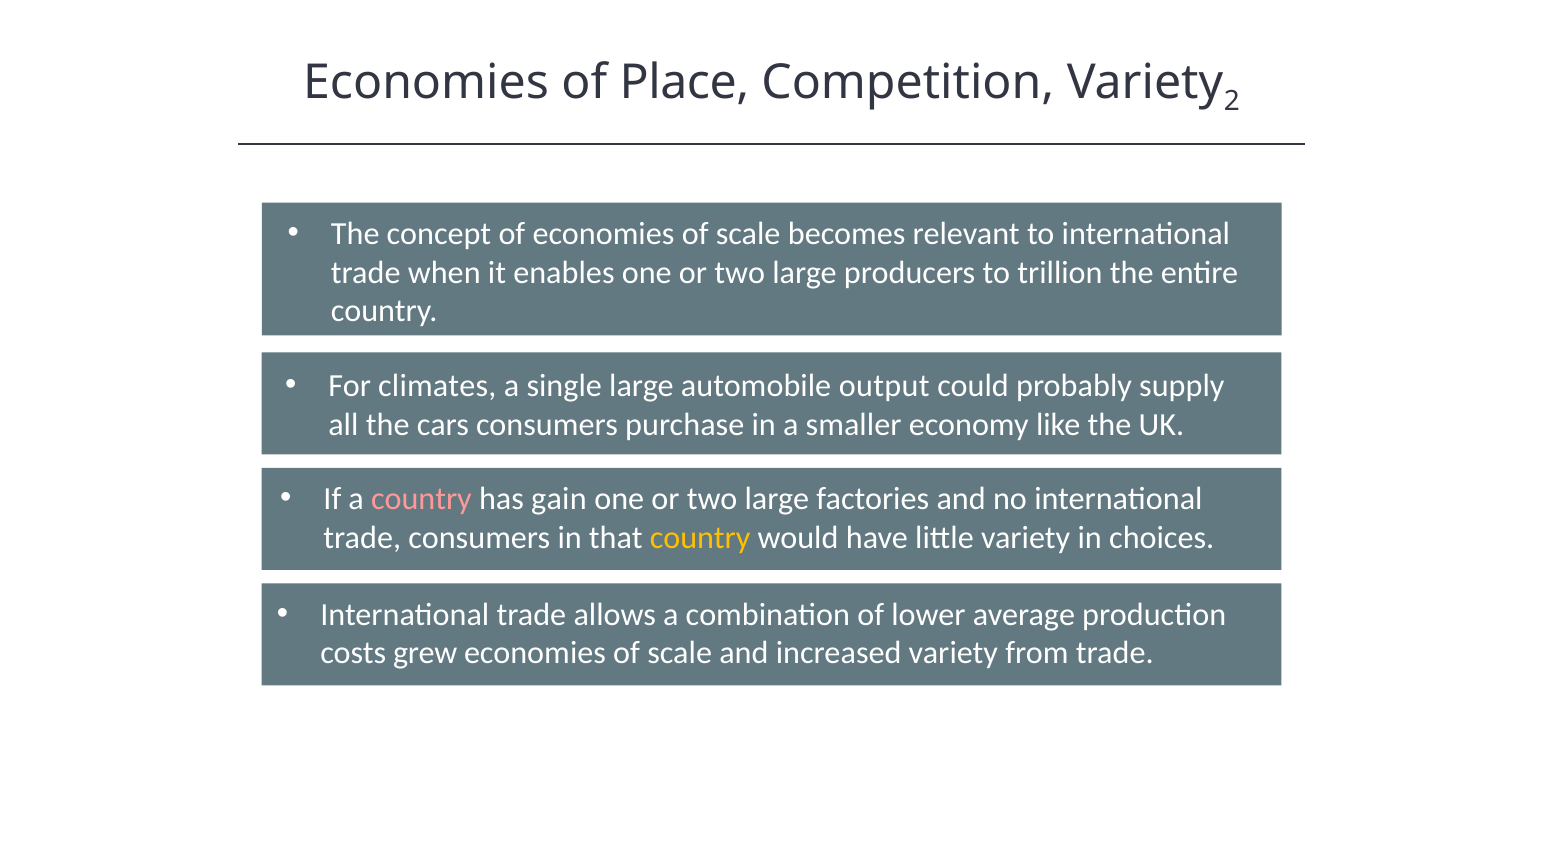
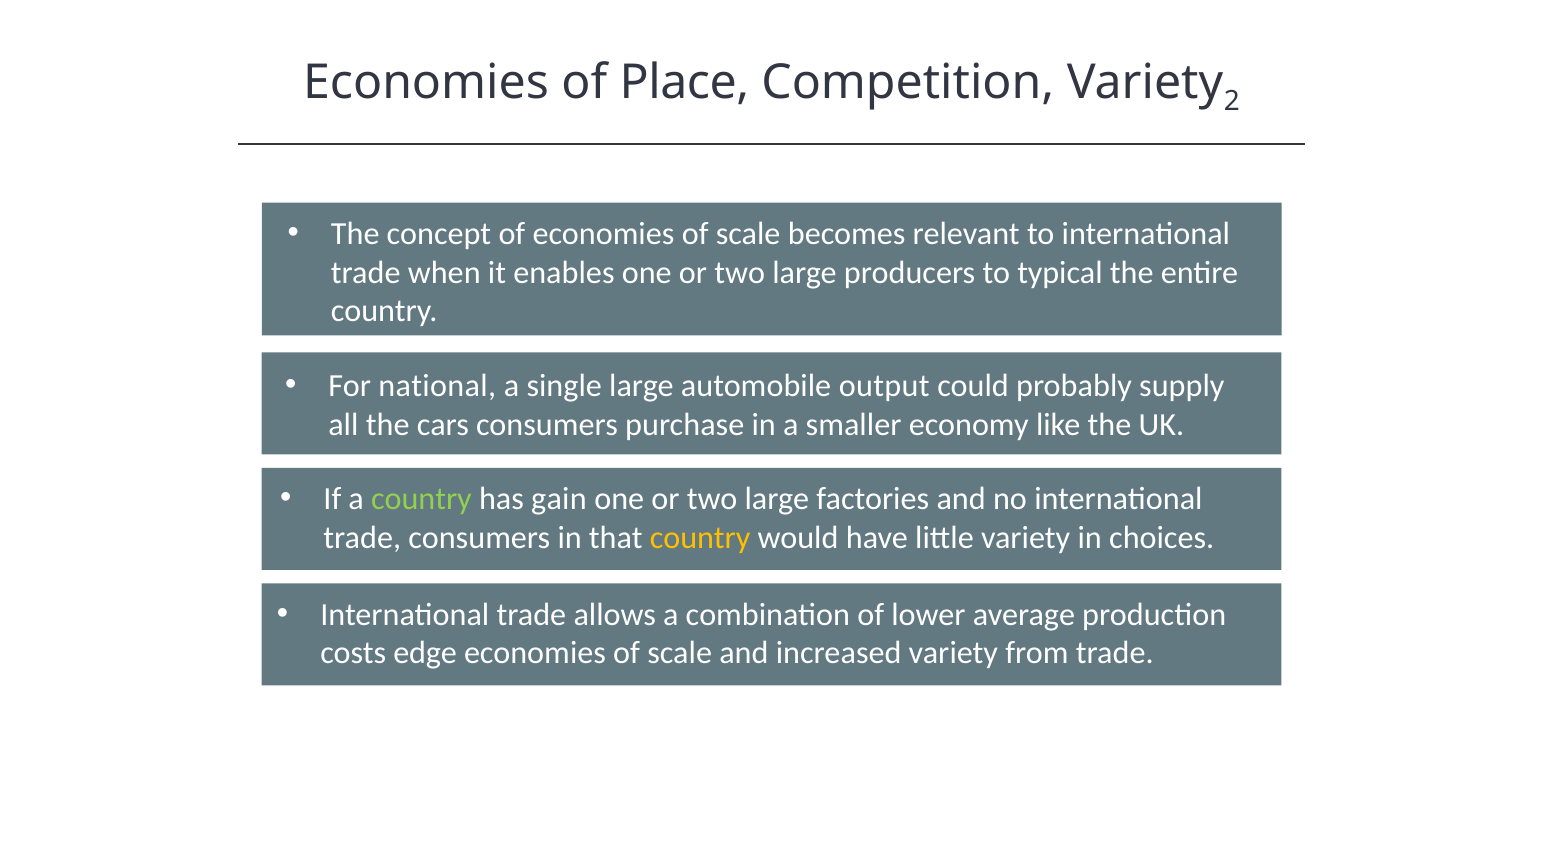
trillion: trillion -> typical
climates: climates -> national
country at (421, 499) colour: pink -> light green
grew: grew -> edge
